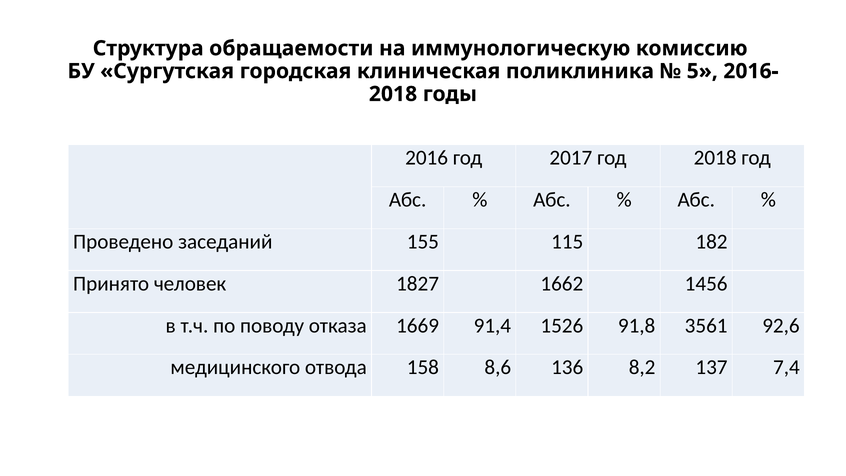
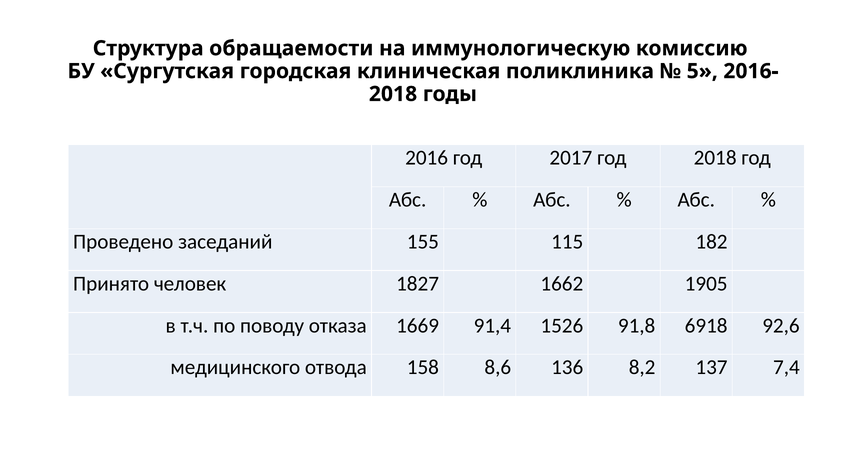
1456: 1456 -> 1905
3561: 3561 -> 6918
